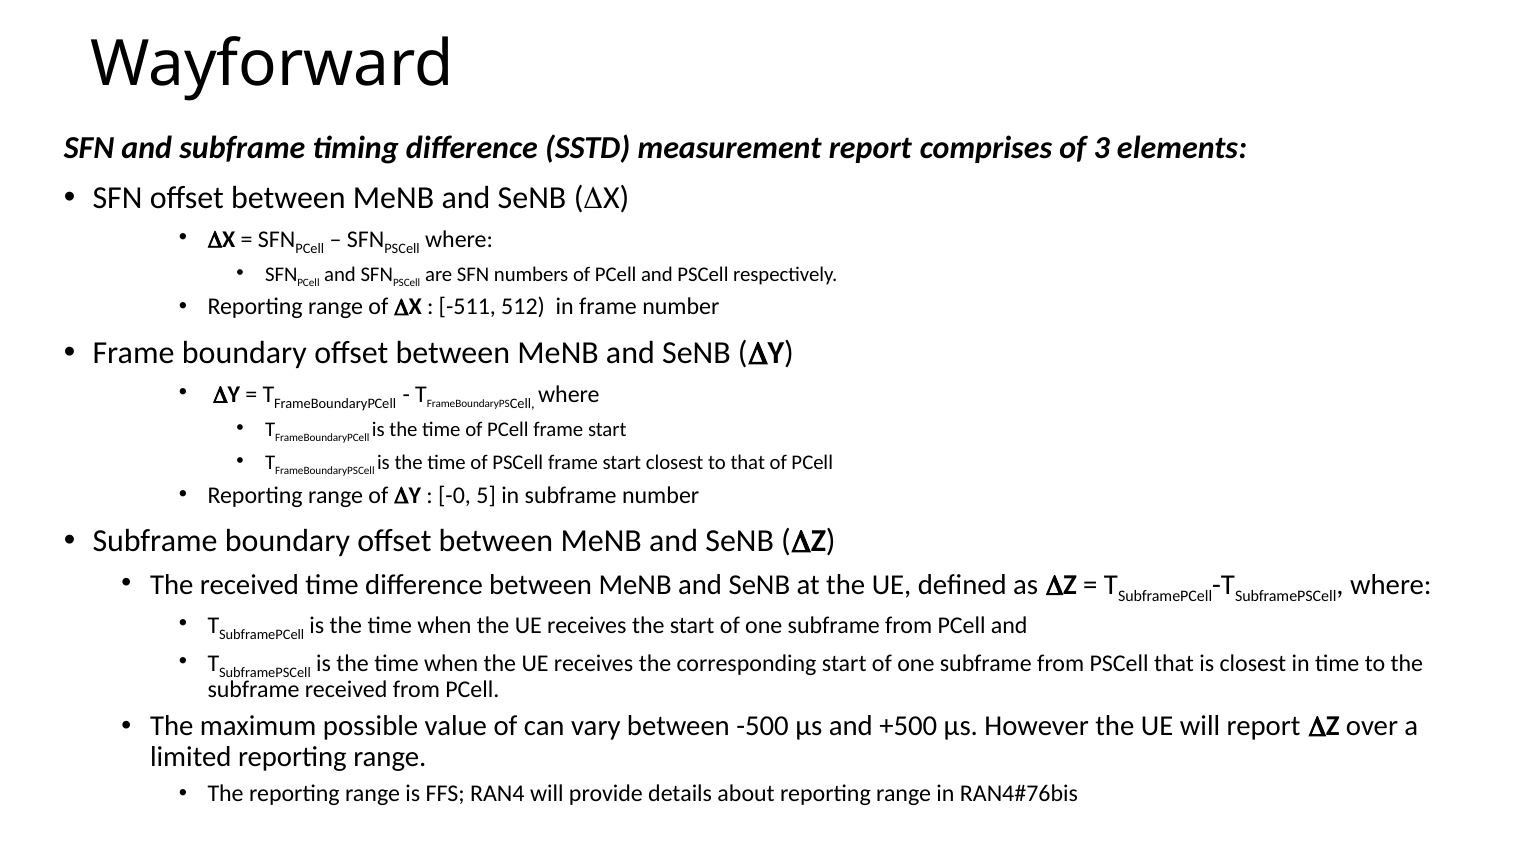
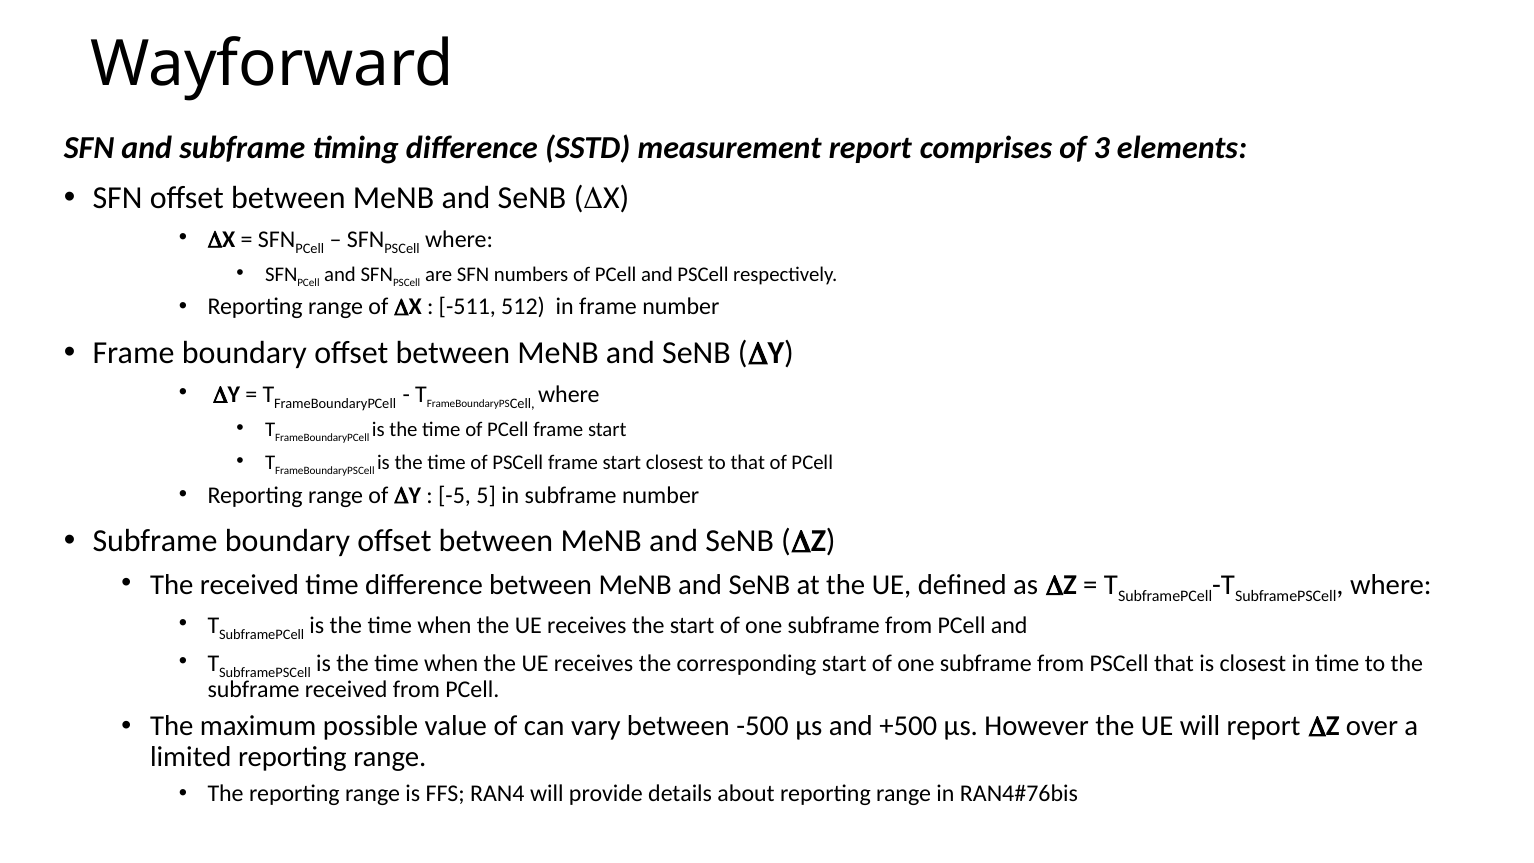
-0: -0 -> -5
